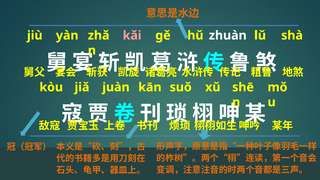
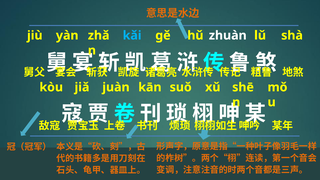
kǎi colour: pink -> light blue
